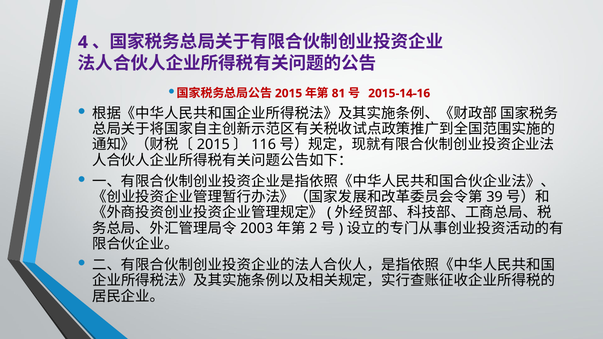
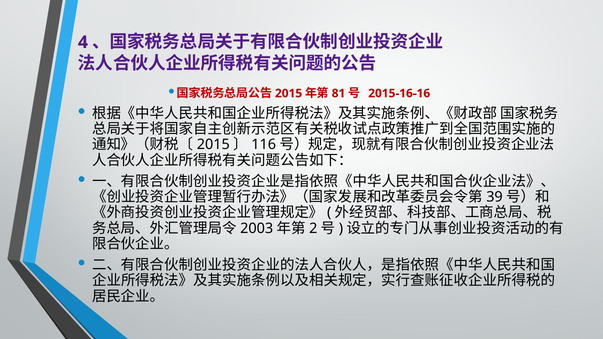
2015-14-16: 2015-14-16 -> 2015-16-16
